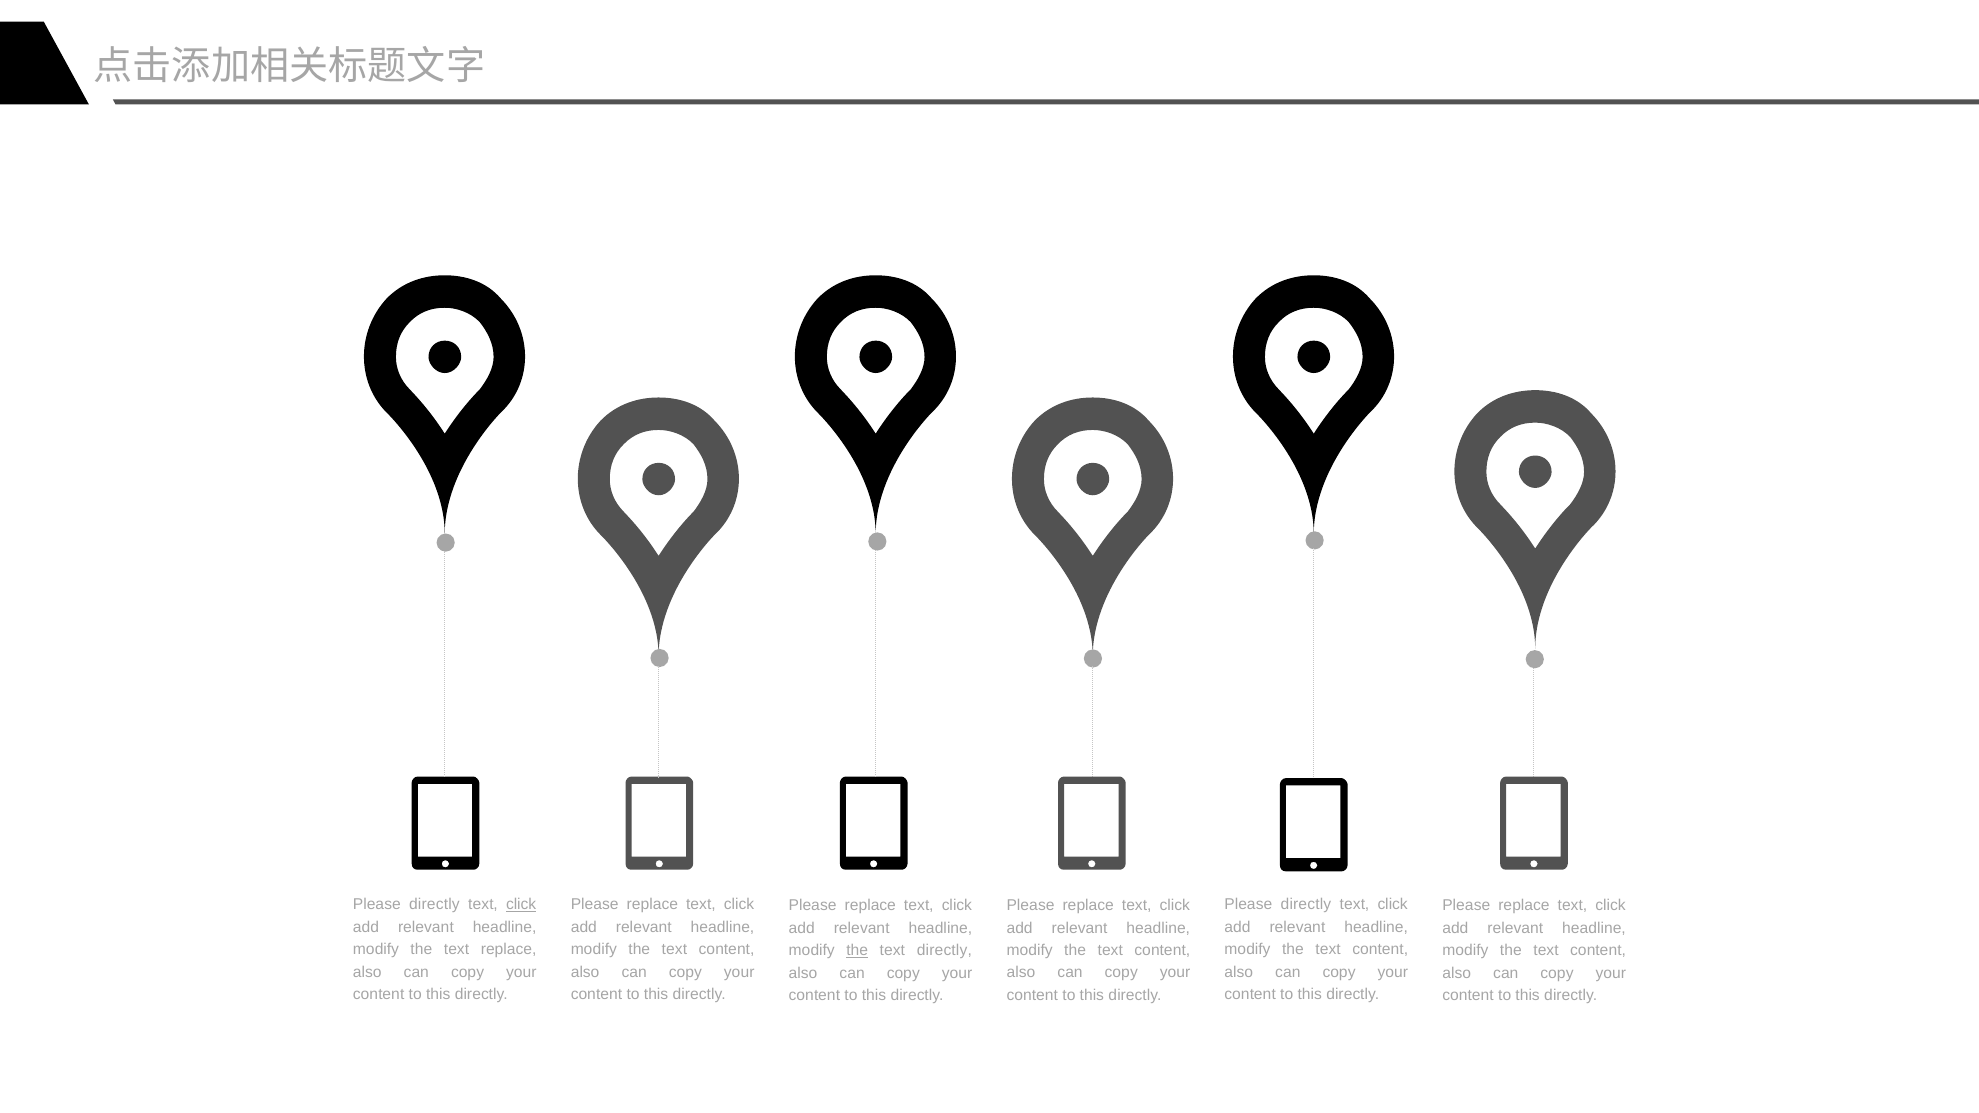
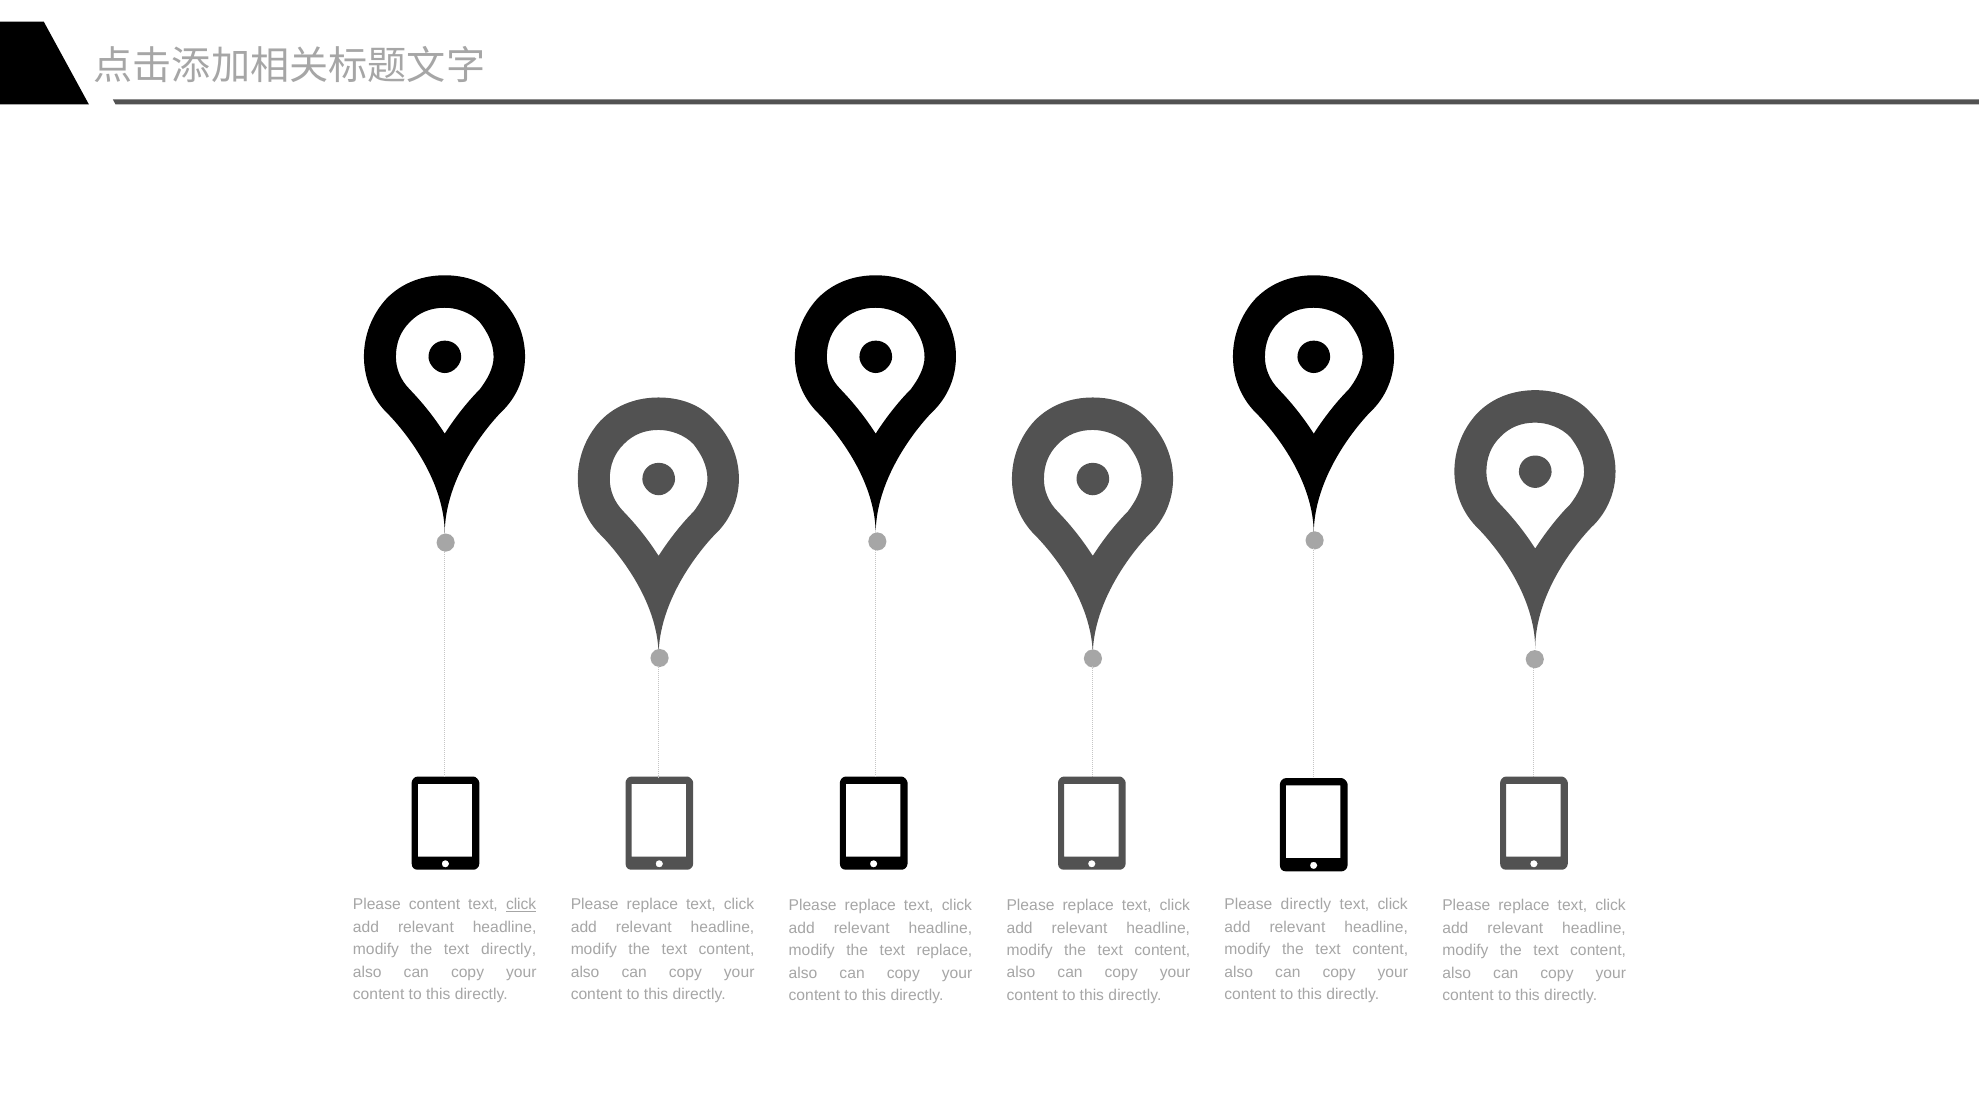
directly at (434, 905): directly -> content
text replace: replace -> directly
the at (857, 951) underline: present -> none
text directly: directly -> replace
